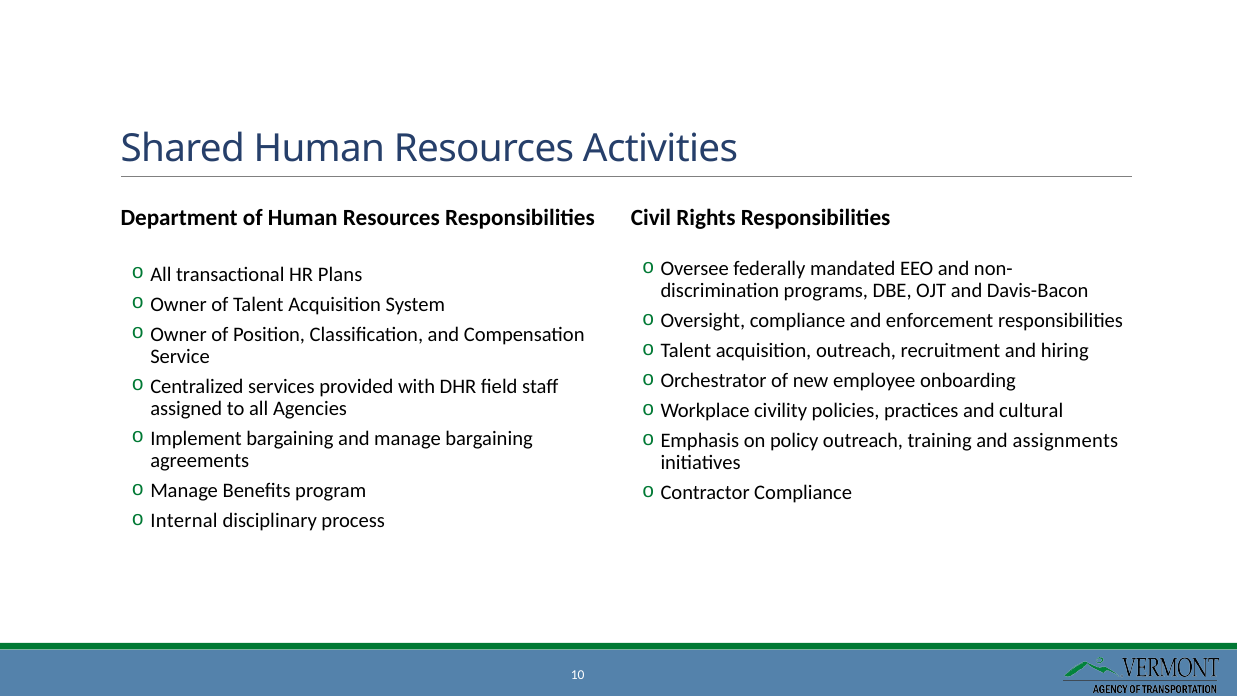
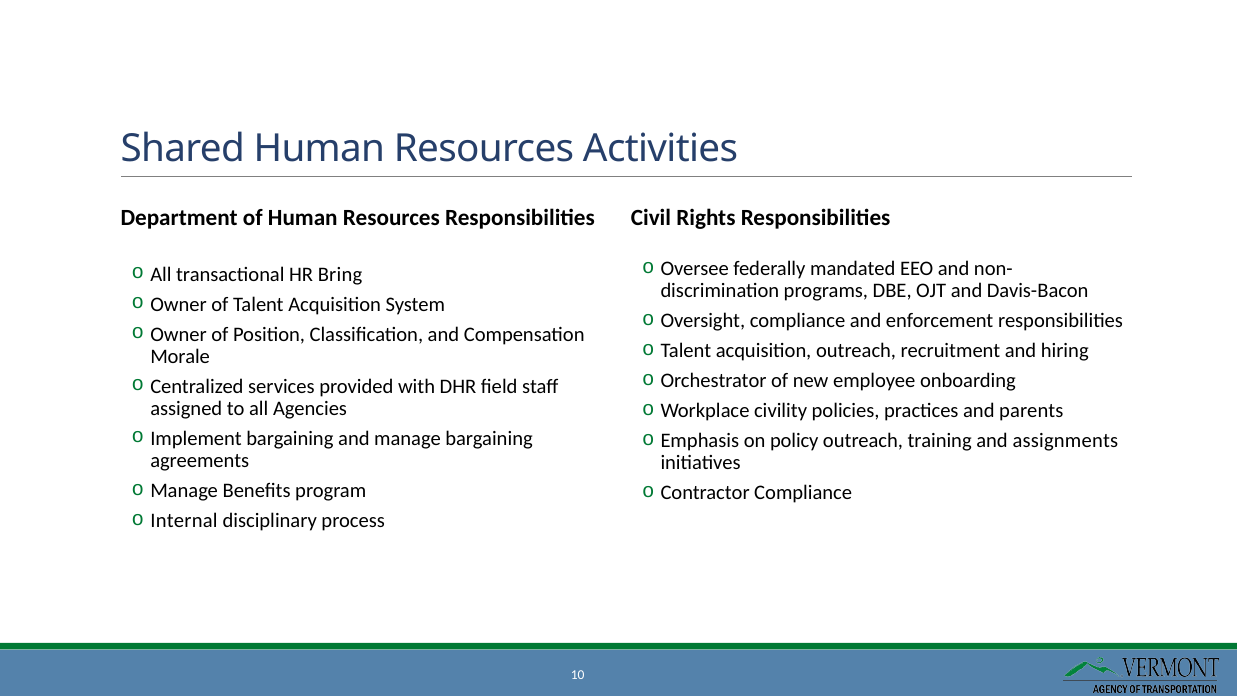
Plans: Plans -> Bring
Service: Service -> Morale
cultural: cultural -> parents
